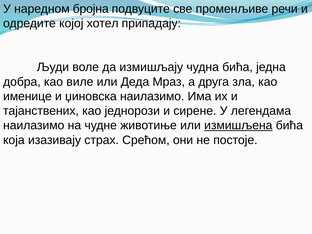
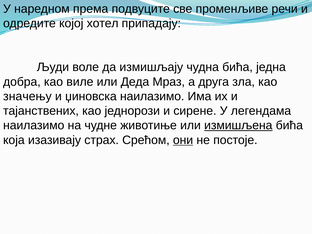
бројна: бројна -> према
именице: именице -> значењу
они underline: none -> present
